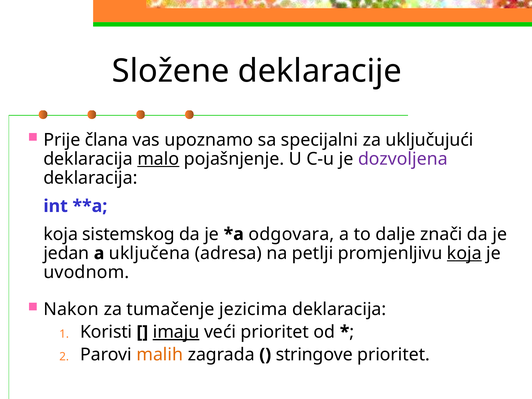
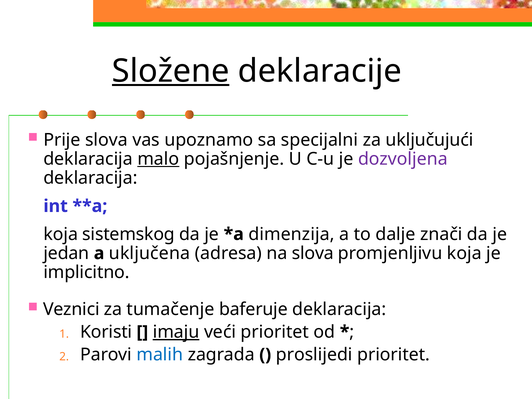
Složene underline: none -> present
Prije člana: člana -> slova
odgovara: odgovara -> dimenzija
na petlji: petlji -> slova
koja at (464, 253) underline: present -> none
uvodnom: uvodnom -> implicitno
Nakon: Nakon -> Veznici
jezicima: jezicima -> baferuje
malih colour: orange -> blue
stringove: stringove -> proslijedi
